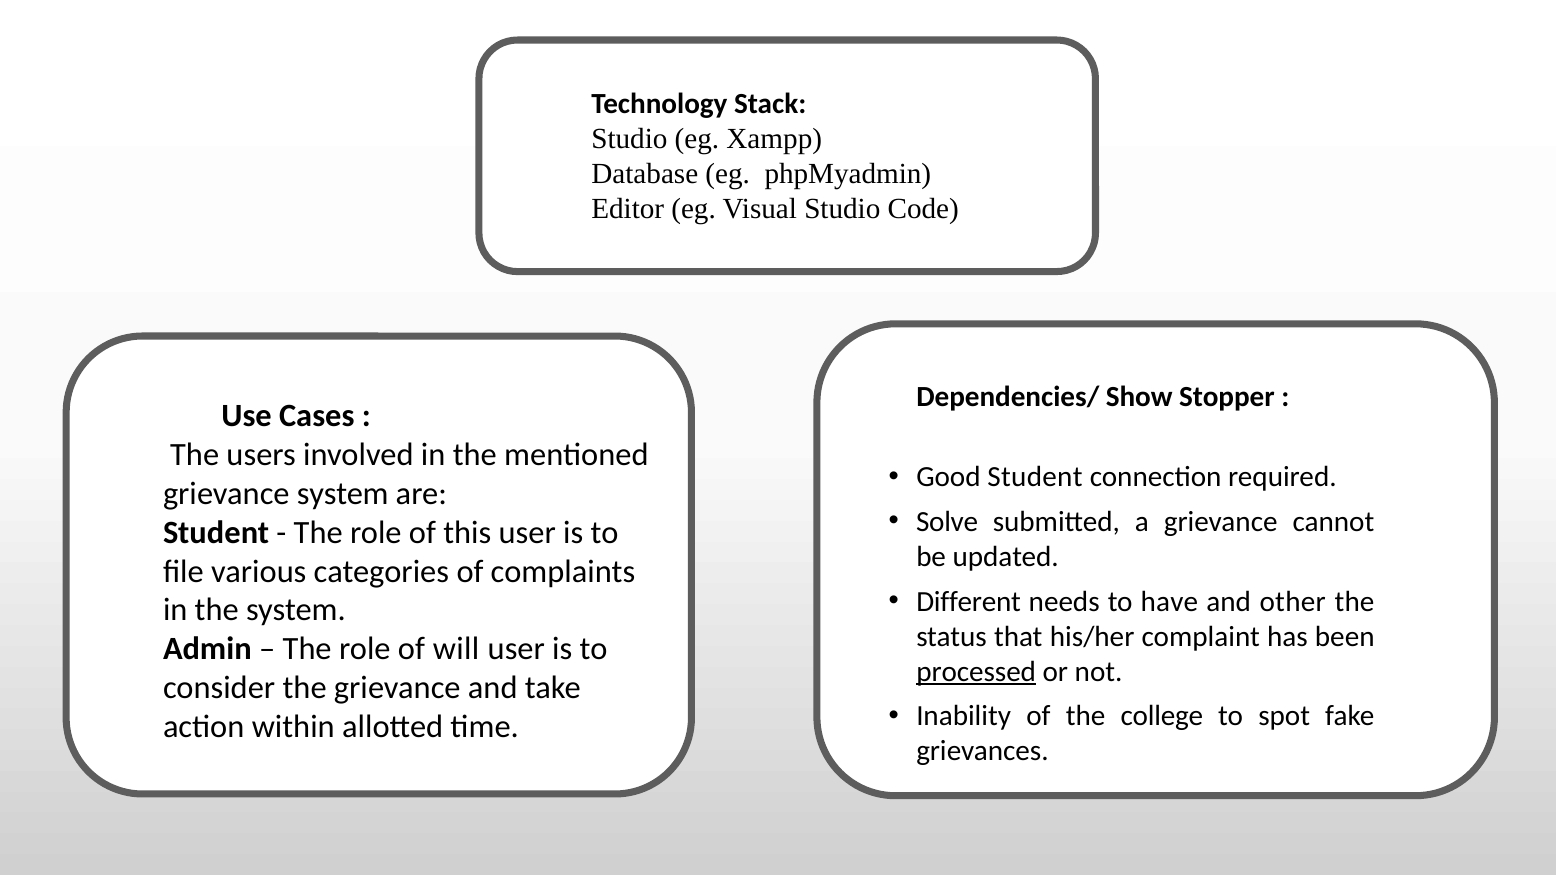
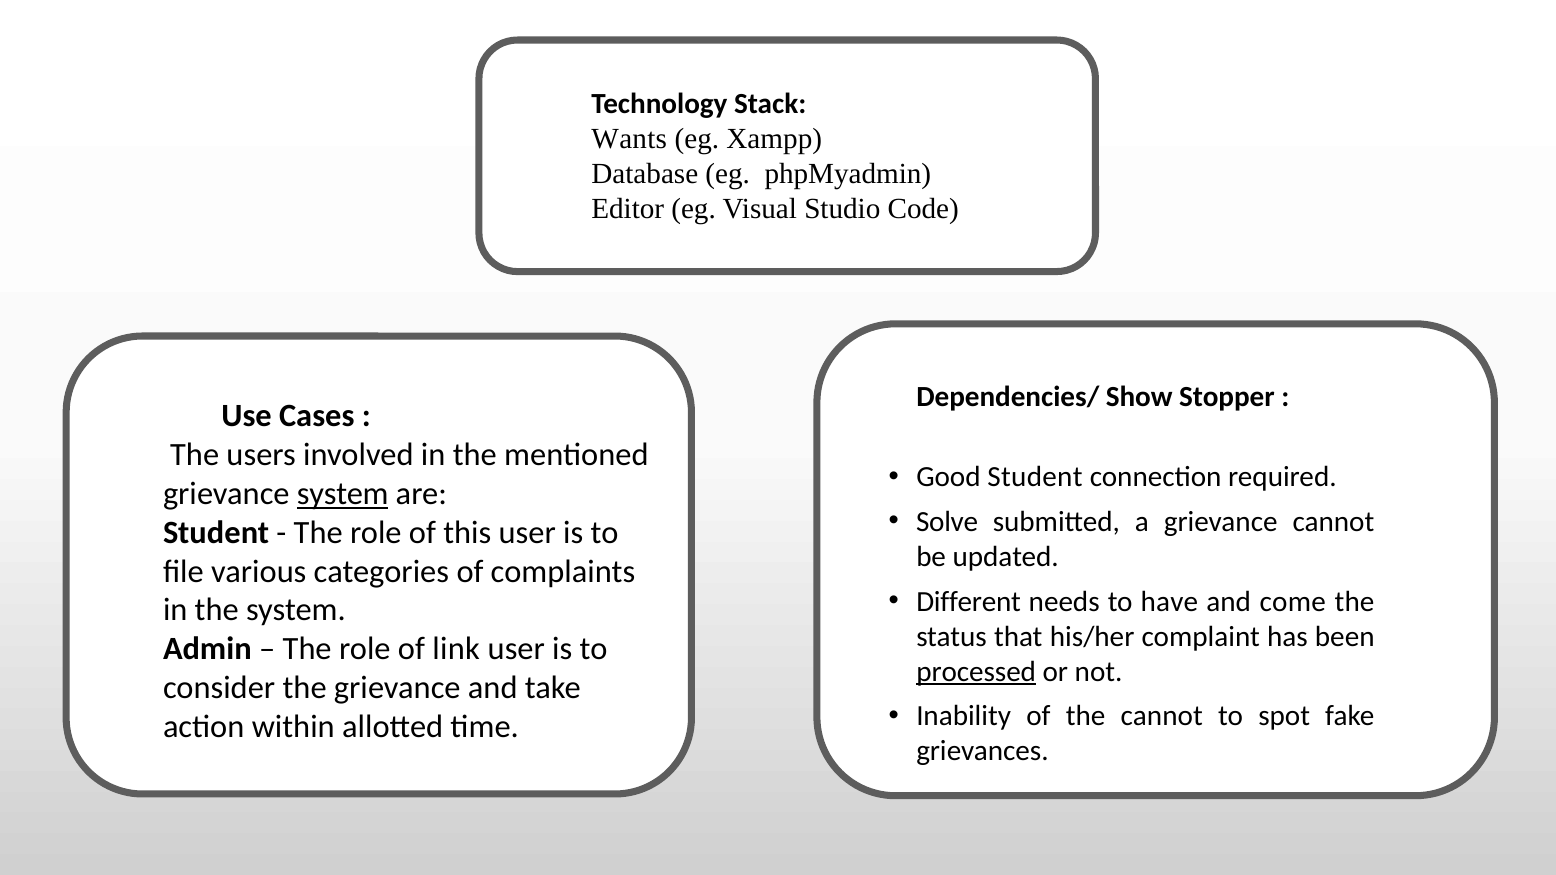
Studio at (629, 139): Studio -> Wants
system at (343, 494) underline: none -> present
other: other -> come
will: will -> link
the college: college -> cannot
